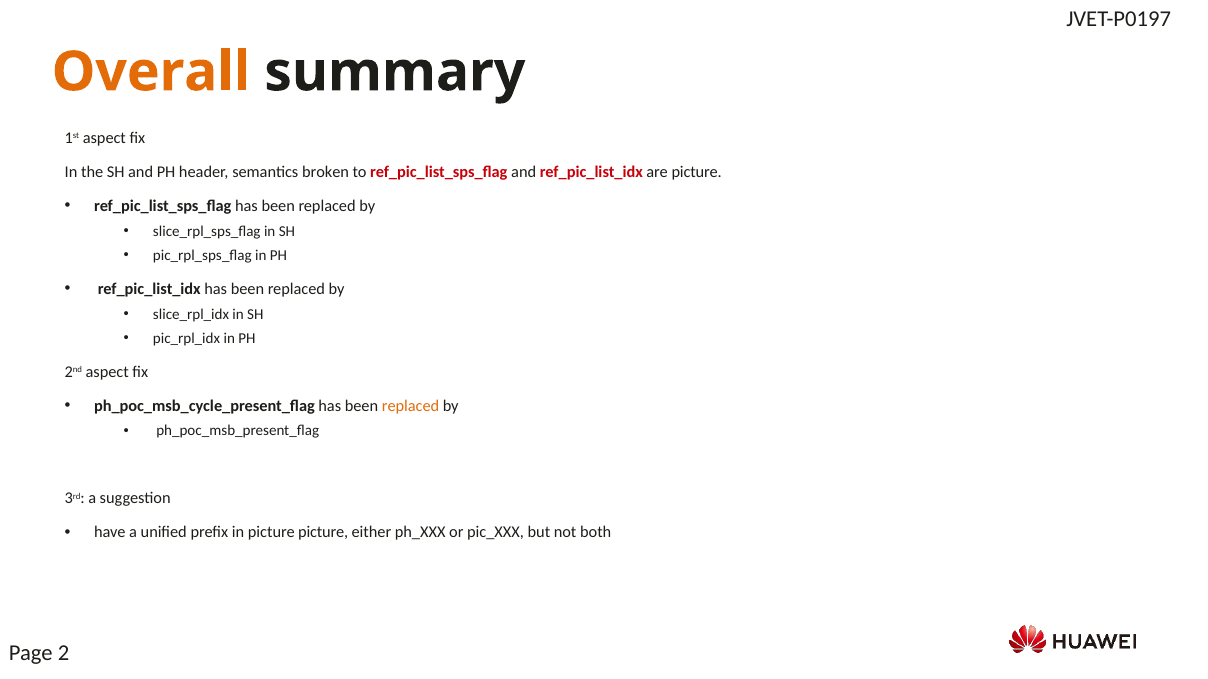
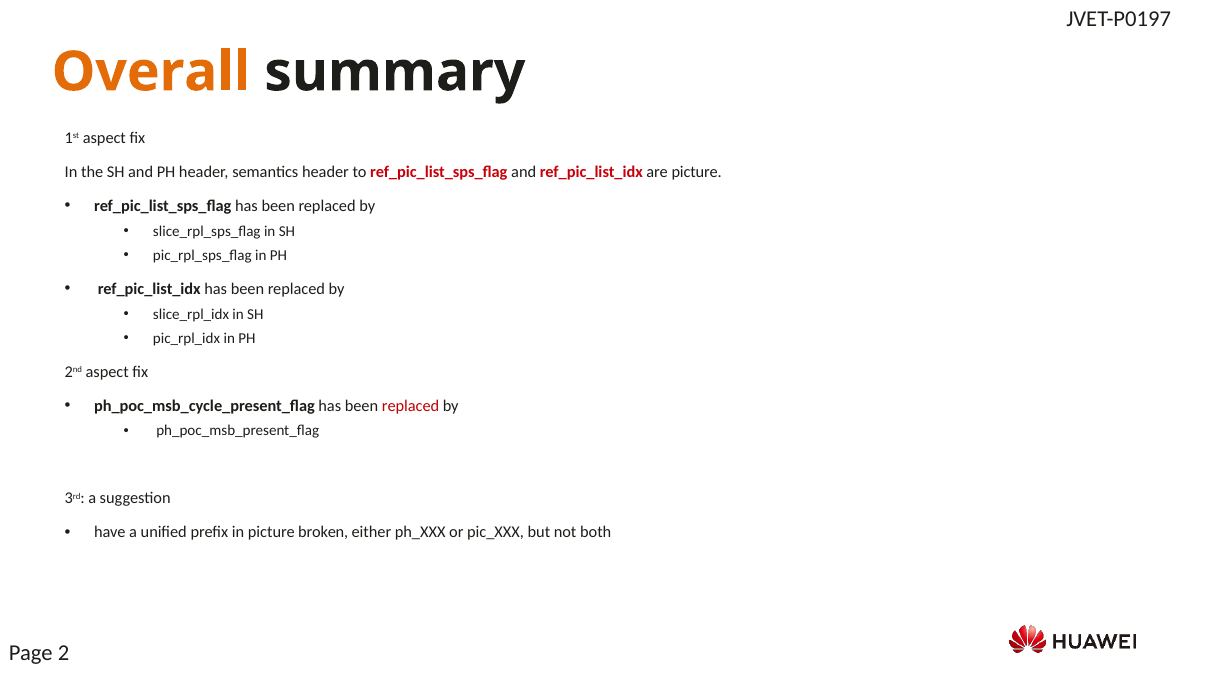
semantics broken: broken -> header
replaced at (411, 406) colour: orange -> red
picture picture: picture -> broken
